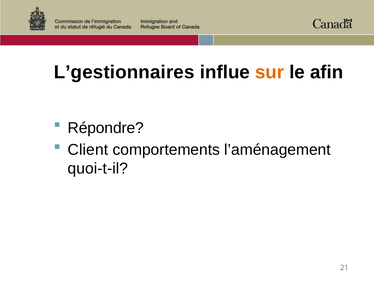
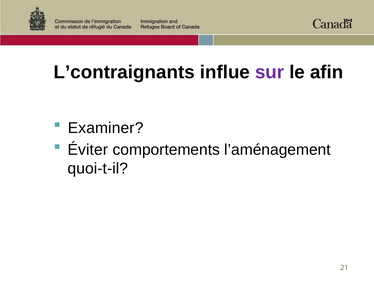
L’gestionnaires: L’gestionnaires -> L’contraignants
sur colour: orange -> purple
Répondre: Répondre -> Examiner
Client: Client -> Éviter
